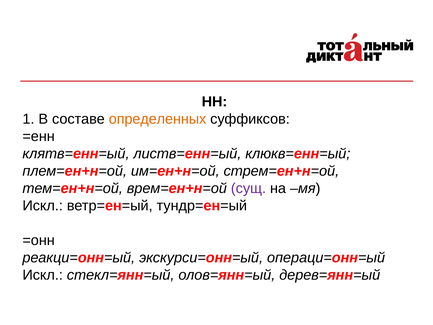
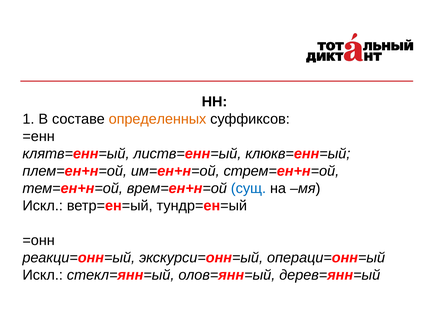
сущ colour: purple -> blue
